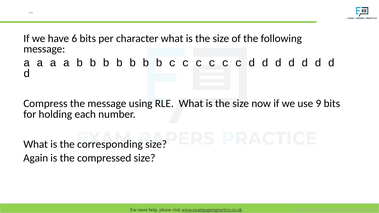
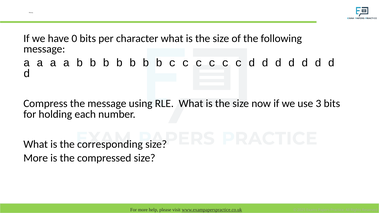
6: 6 -> 0
9: 9 -> 3
Again at (36, 158): Again -> More
